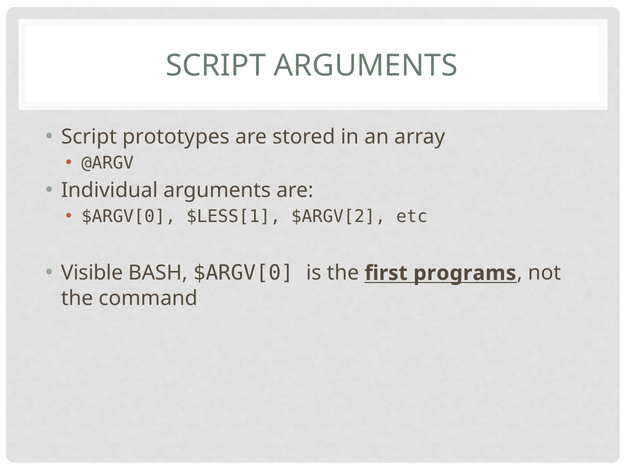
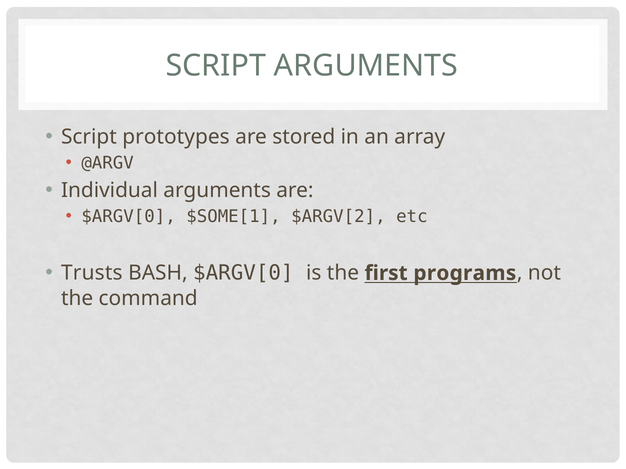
$LESS[1: $LESS[1 -> $SOME[1
Visible: Visible -> Trusts
